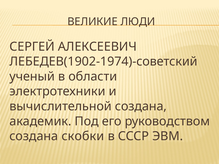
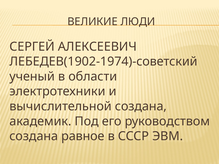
скобки: скобки -> равное
